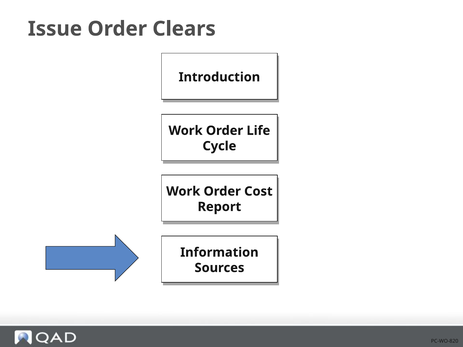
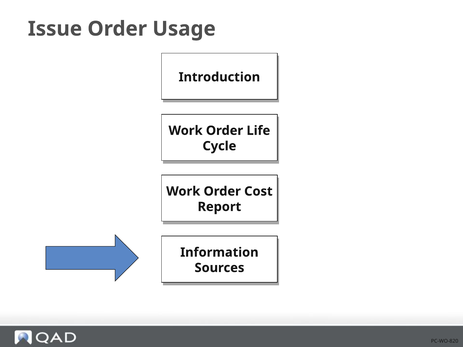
Clears: Clears -> Usage
